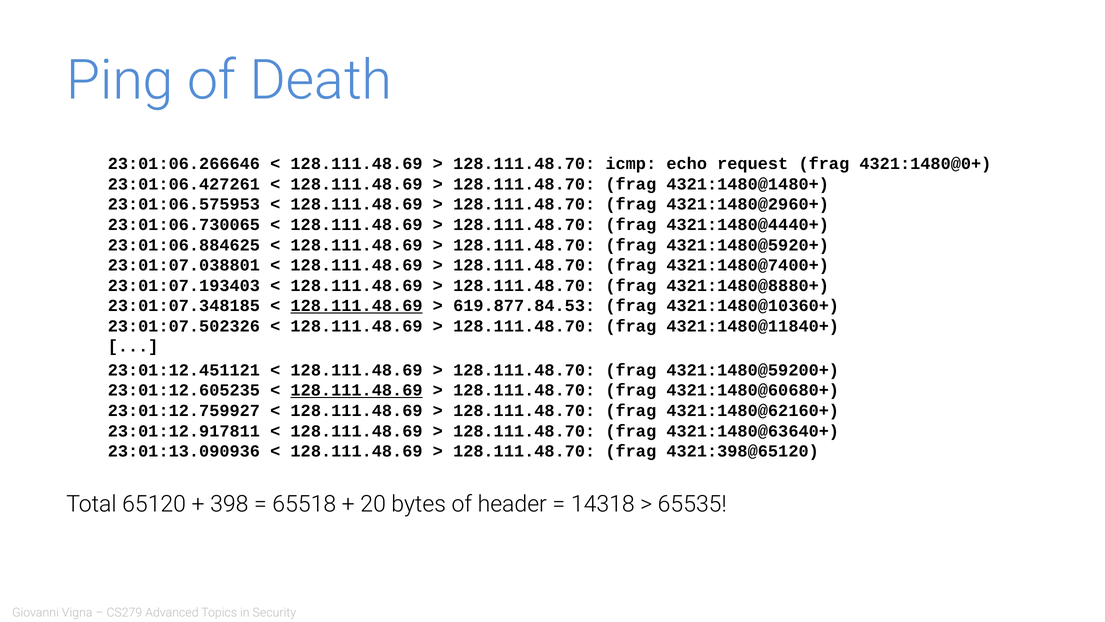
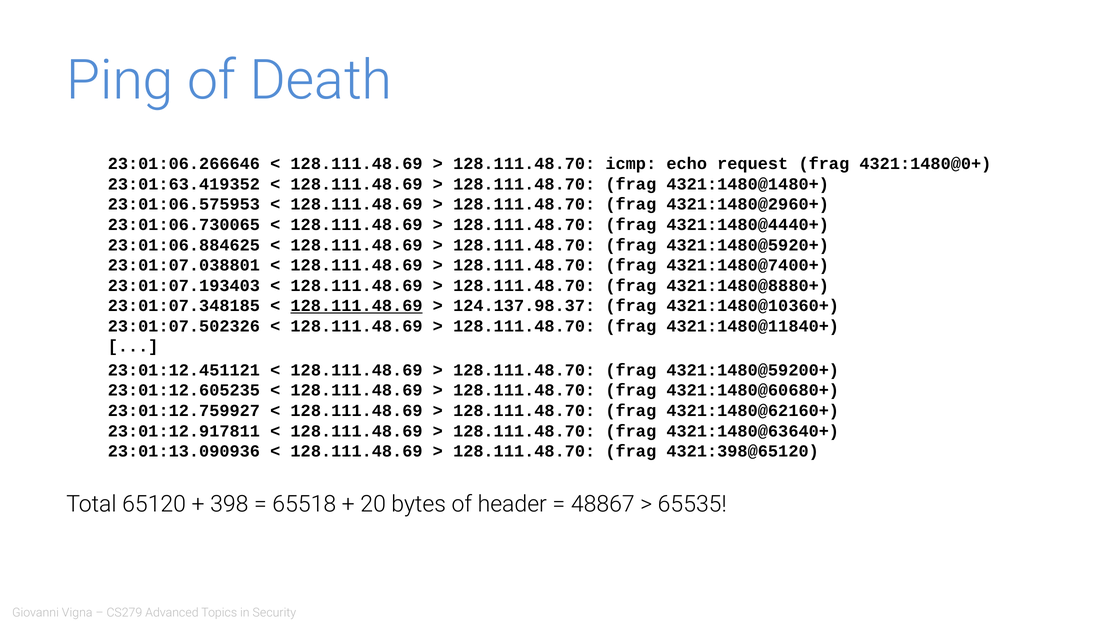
23:01:06.427261: 23:01:06.427261 -> 23:01:63.419352
619.877.84.53: 619.877.84.53 -> 124.137.98.37
128.111.48.69 at (357, 390) underline: present -> none
14318: 14318 -> 48867
